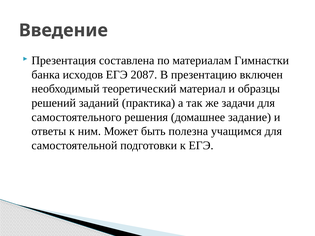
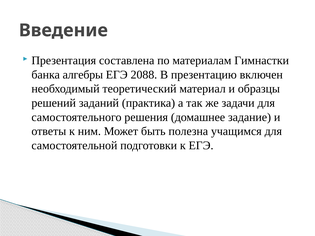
исходов: исходов -> алгебры
2087: 2087 -> 2088
